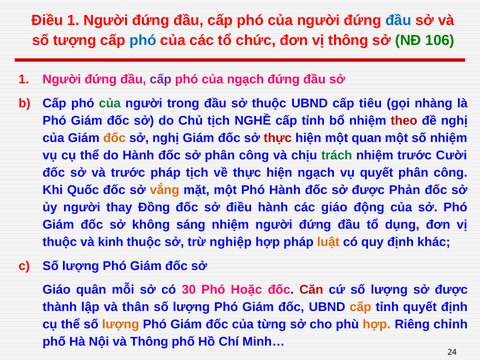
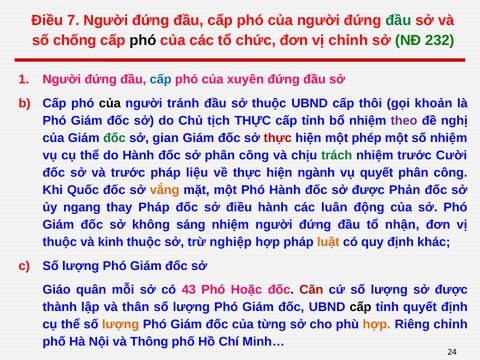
Điều 1: 1 -> 7
đầu at (398, 20) colour: blue -> green
tượng: tượng -> chống
phó at (143, 40) colour: blue -> black
vị thông: thông -> chỉnh
106: 106 -> 232
cấp at (161, 79) colour: purple -> blue
của ngạch: ngạch -> xuyên
của at (110, 103) colour: green -> black
trong: trong -> tránh
tiêu: tiêu -> thôi
nhàng: nhàng -> khoản
tịch NGHỀ: NGHỀ -> THỰC
theo colour: red -> purple
đốc at (114, 138) colour: orange -> green
sở nghị: nghị -> gian
quan: quan -> phép
pháp tịch: tịch -> liệu
hiện ngạch: ngạch -> ngành
ủy người: người -> ngang
thay Đồng: Đồng -> Pháp
các giáo: giáo -> luân
dụng: dụng -> nhận
30: 30 -> 43
cấp at (361, 307) colour: orange -> black
